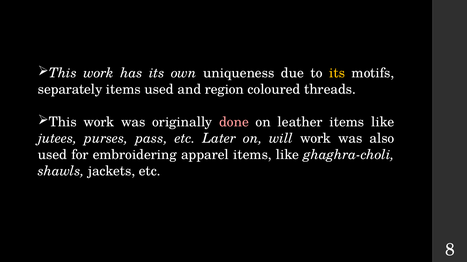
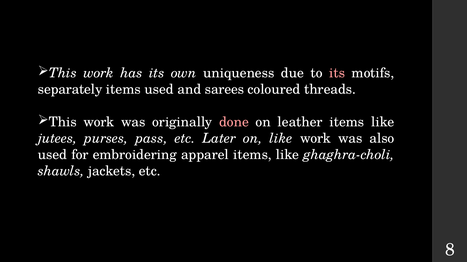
its at (337, 73) colour: yellow -> pink
region: region -> sarees
on will: will -> like
